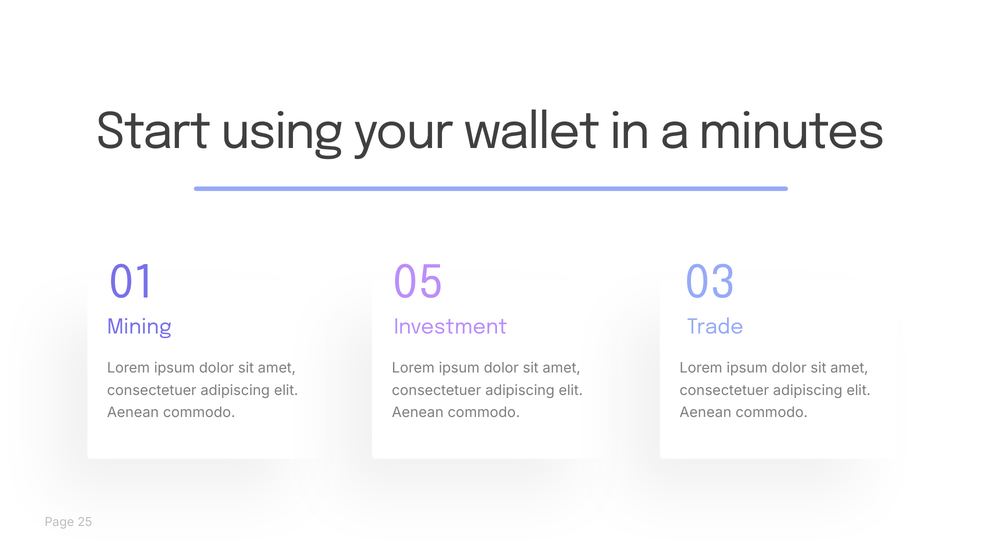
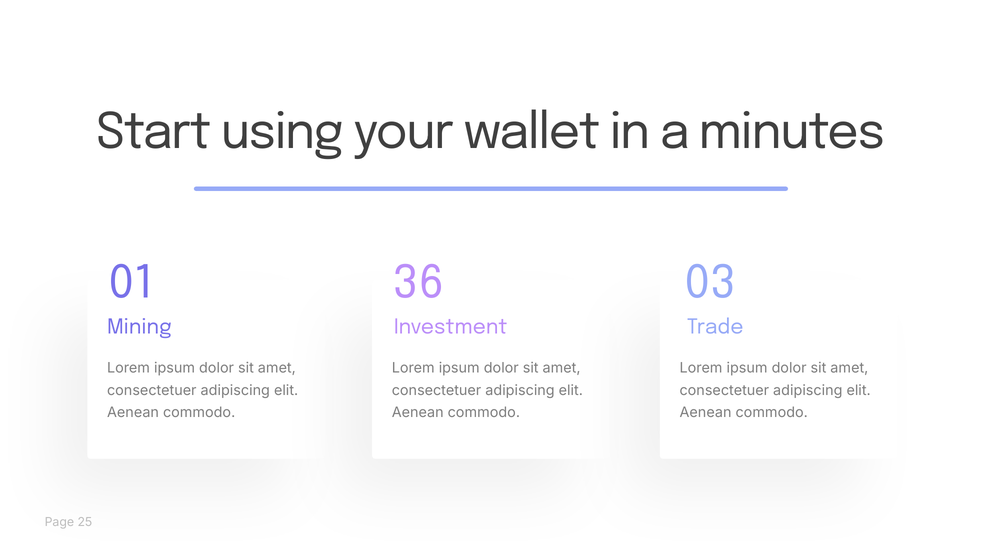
05: 05 -> 36
